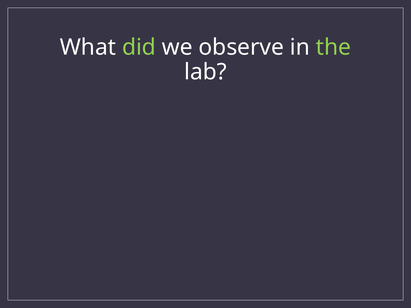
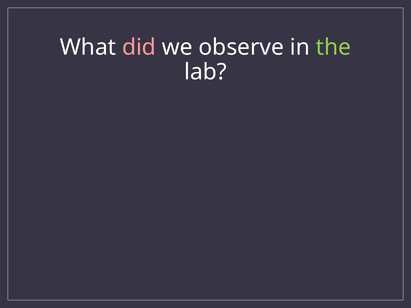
did colour: light green -> pink
